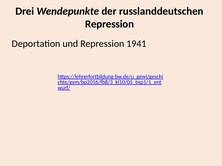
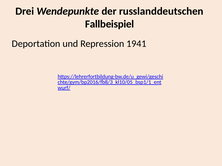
Repression at (110, 24): Repression -> Fallbeispiel
